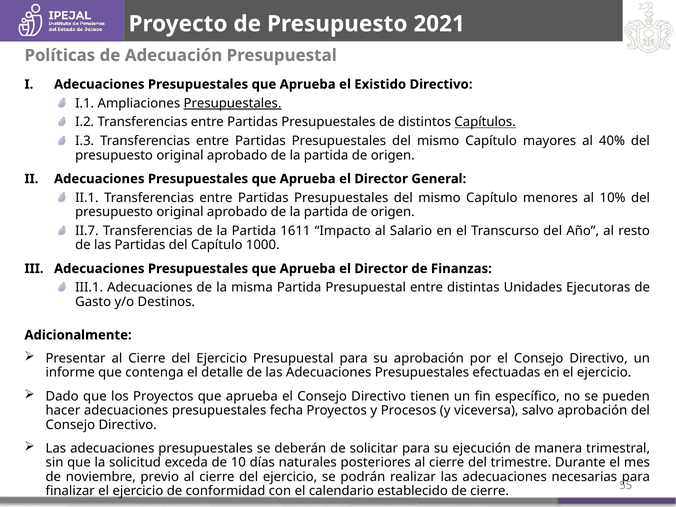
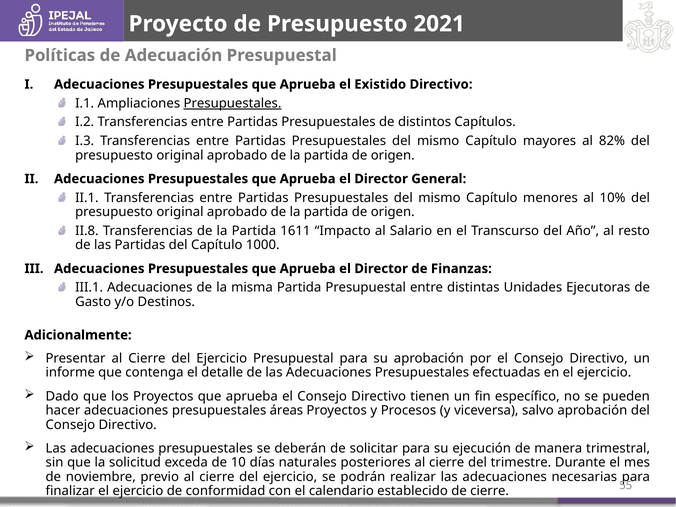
Capítulos underline: present -> none
40%: 40% -> 82%
II.7: II.7 -> II.8
fecha: fecha -> áreas
